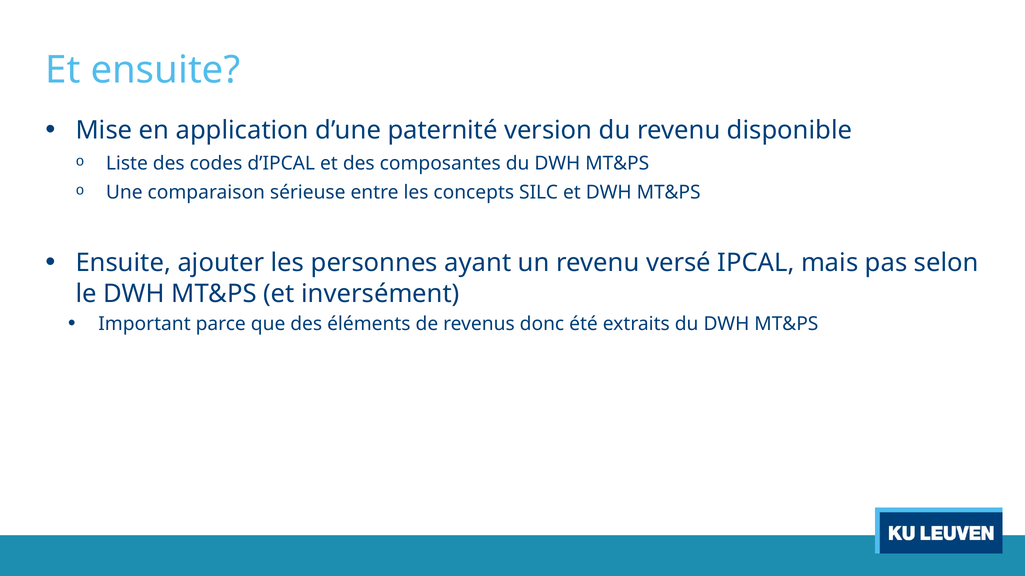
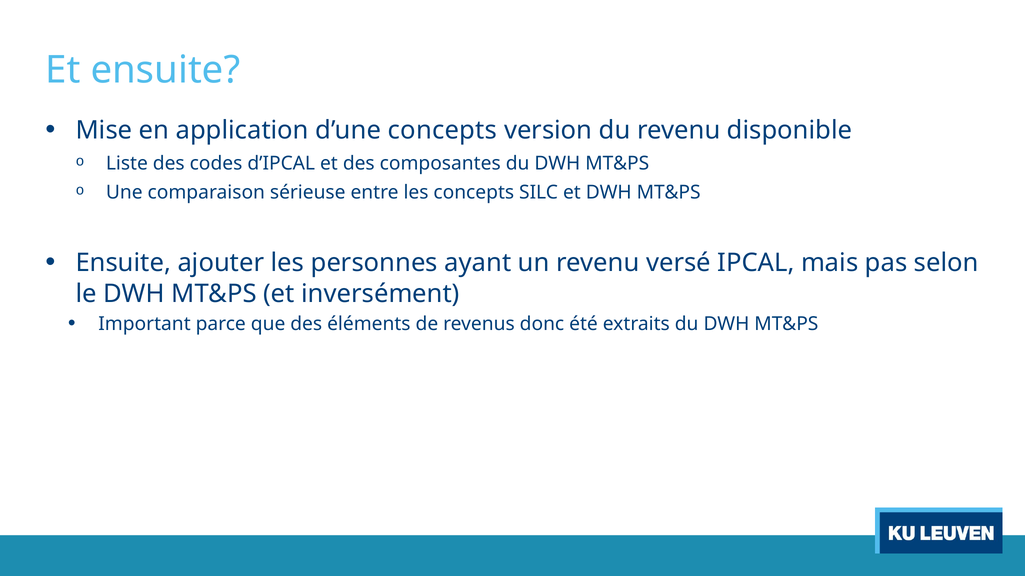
d’une paternité: paternité -> concepts
